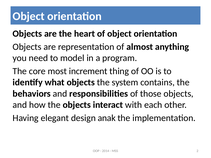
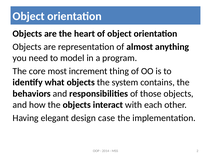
anak: anak -> case
